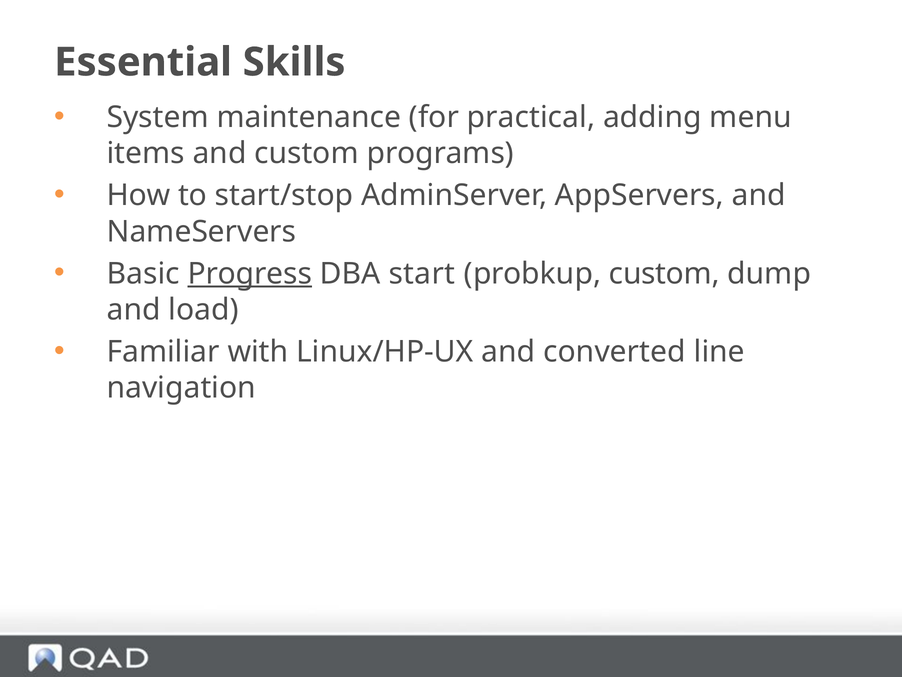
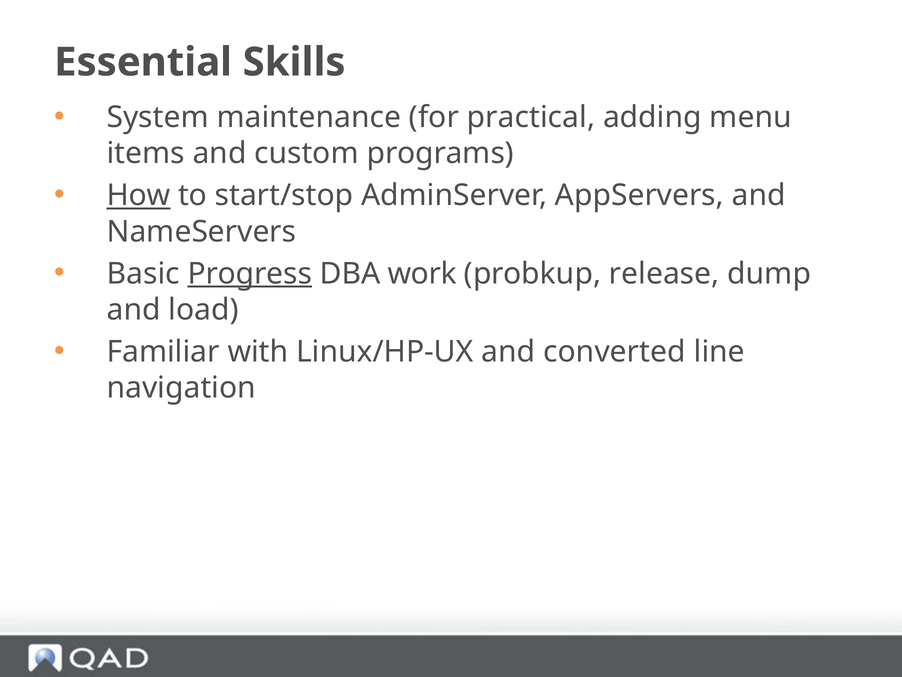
How underline: none -> present
start: start -> work
probkup custom: custom -> release
